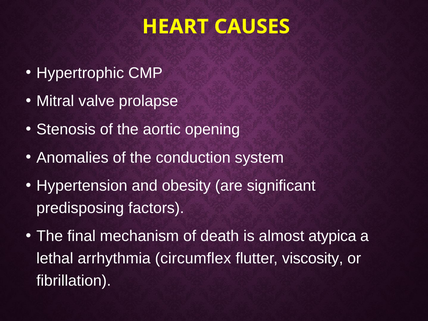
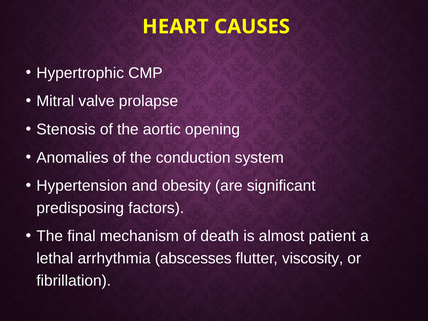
atypica: atypica -> patient
circumflex: circumflex -> abscesses
